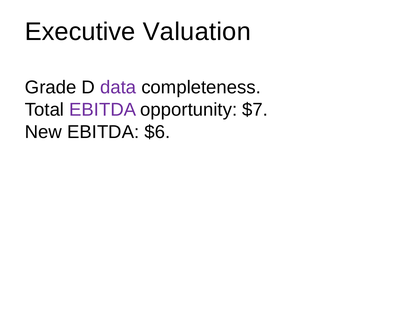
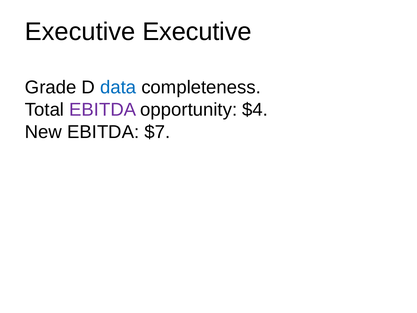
Executive Valuation: Valuation -> Executive
data colour: purple -> blue
$7: $7 -> $4
$6: $6 -> $7
